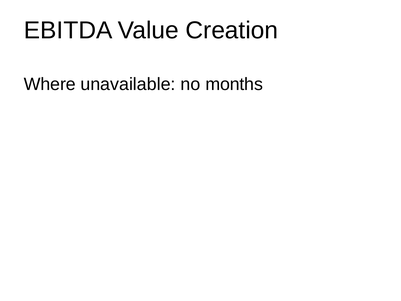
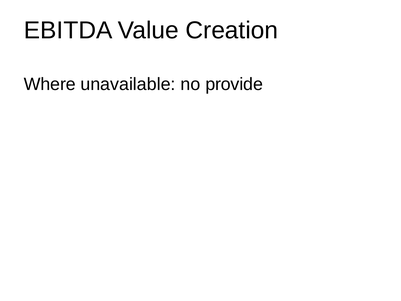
months: months -> provide
